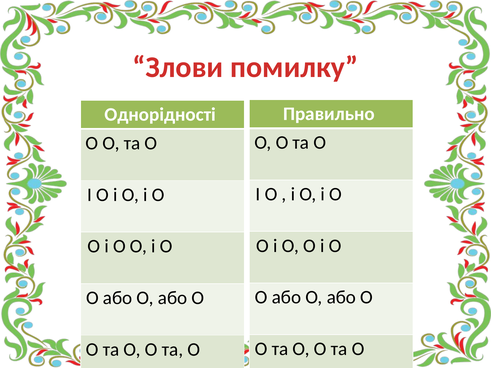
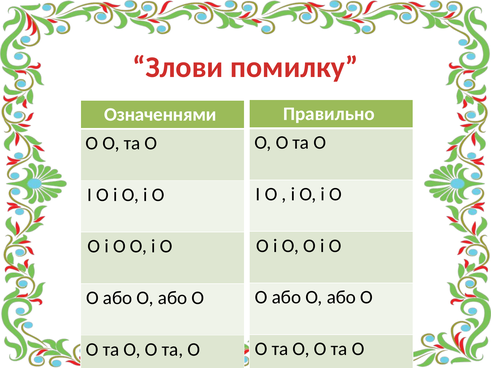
Однорідності: Однорідності -> Означеннями
